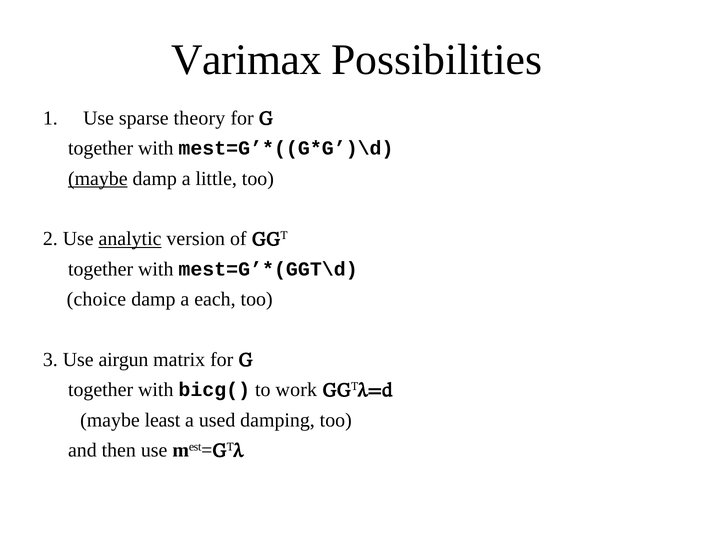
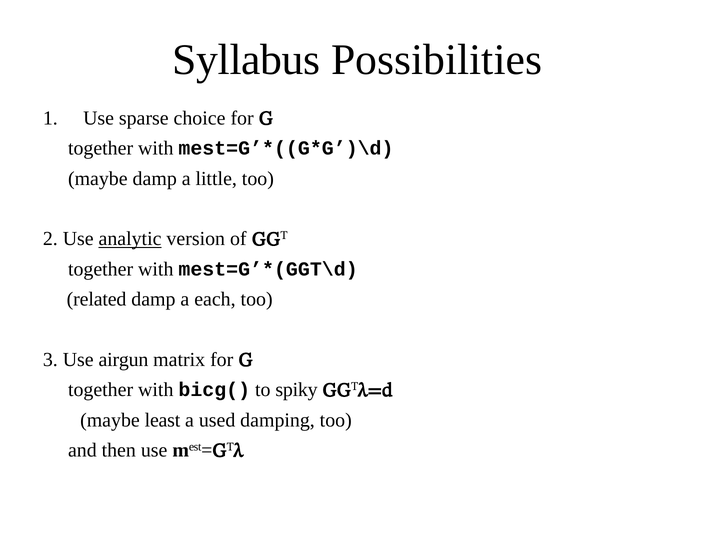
Varimax: Varimax -> Syllabus
theory: theory -> choice
maybe at (98, 179) underline: present -> none
choice: choice -> related
work: work -> spiky
